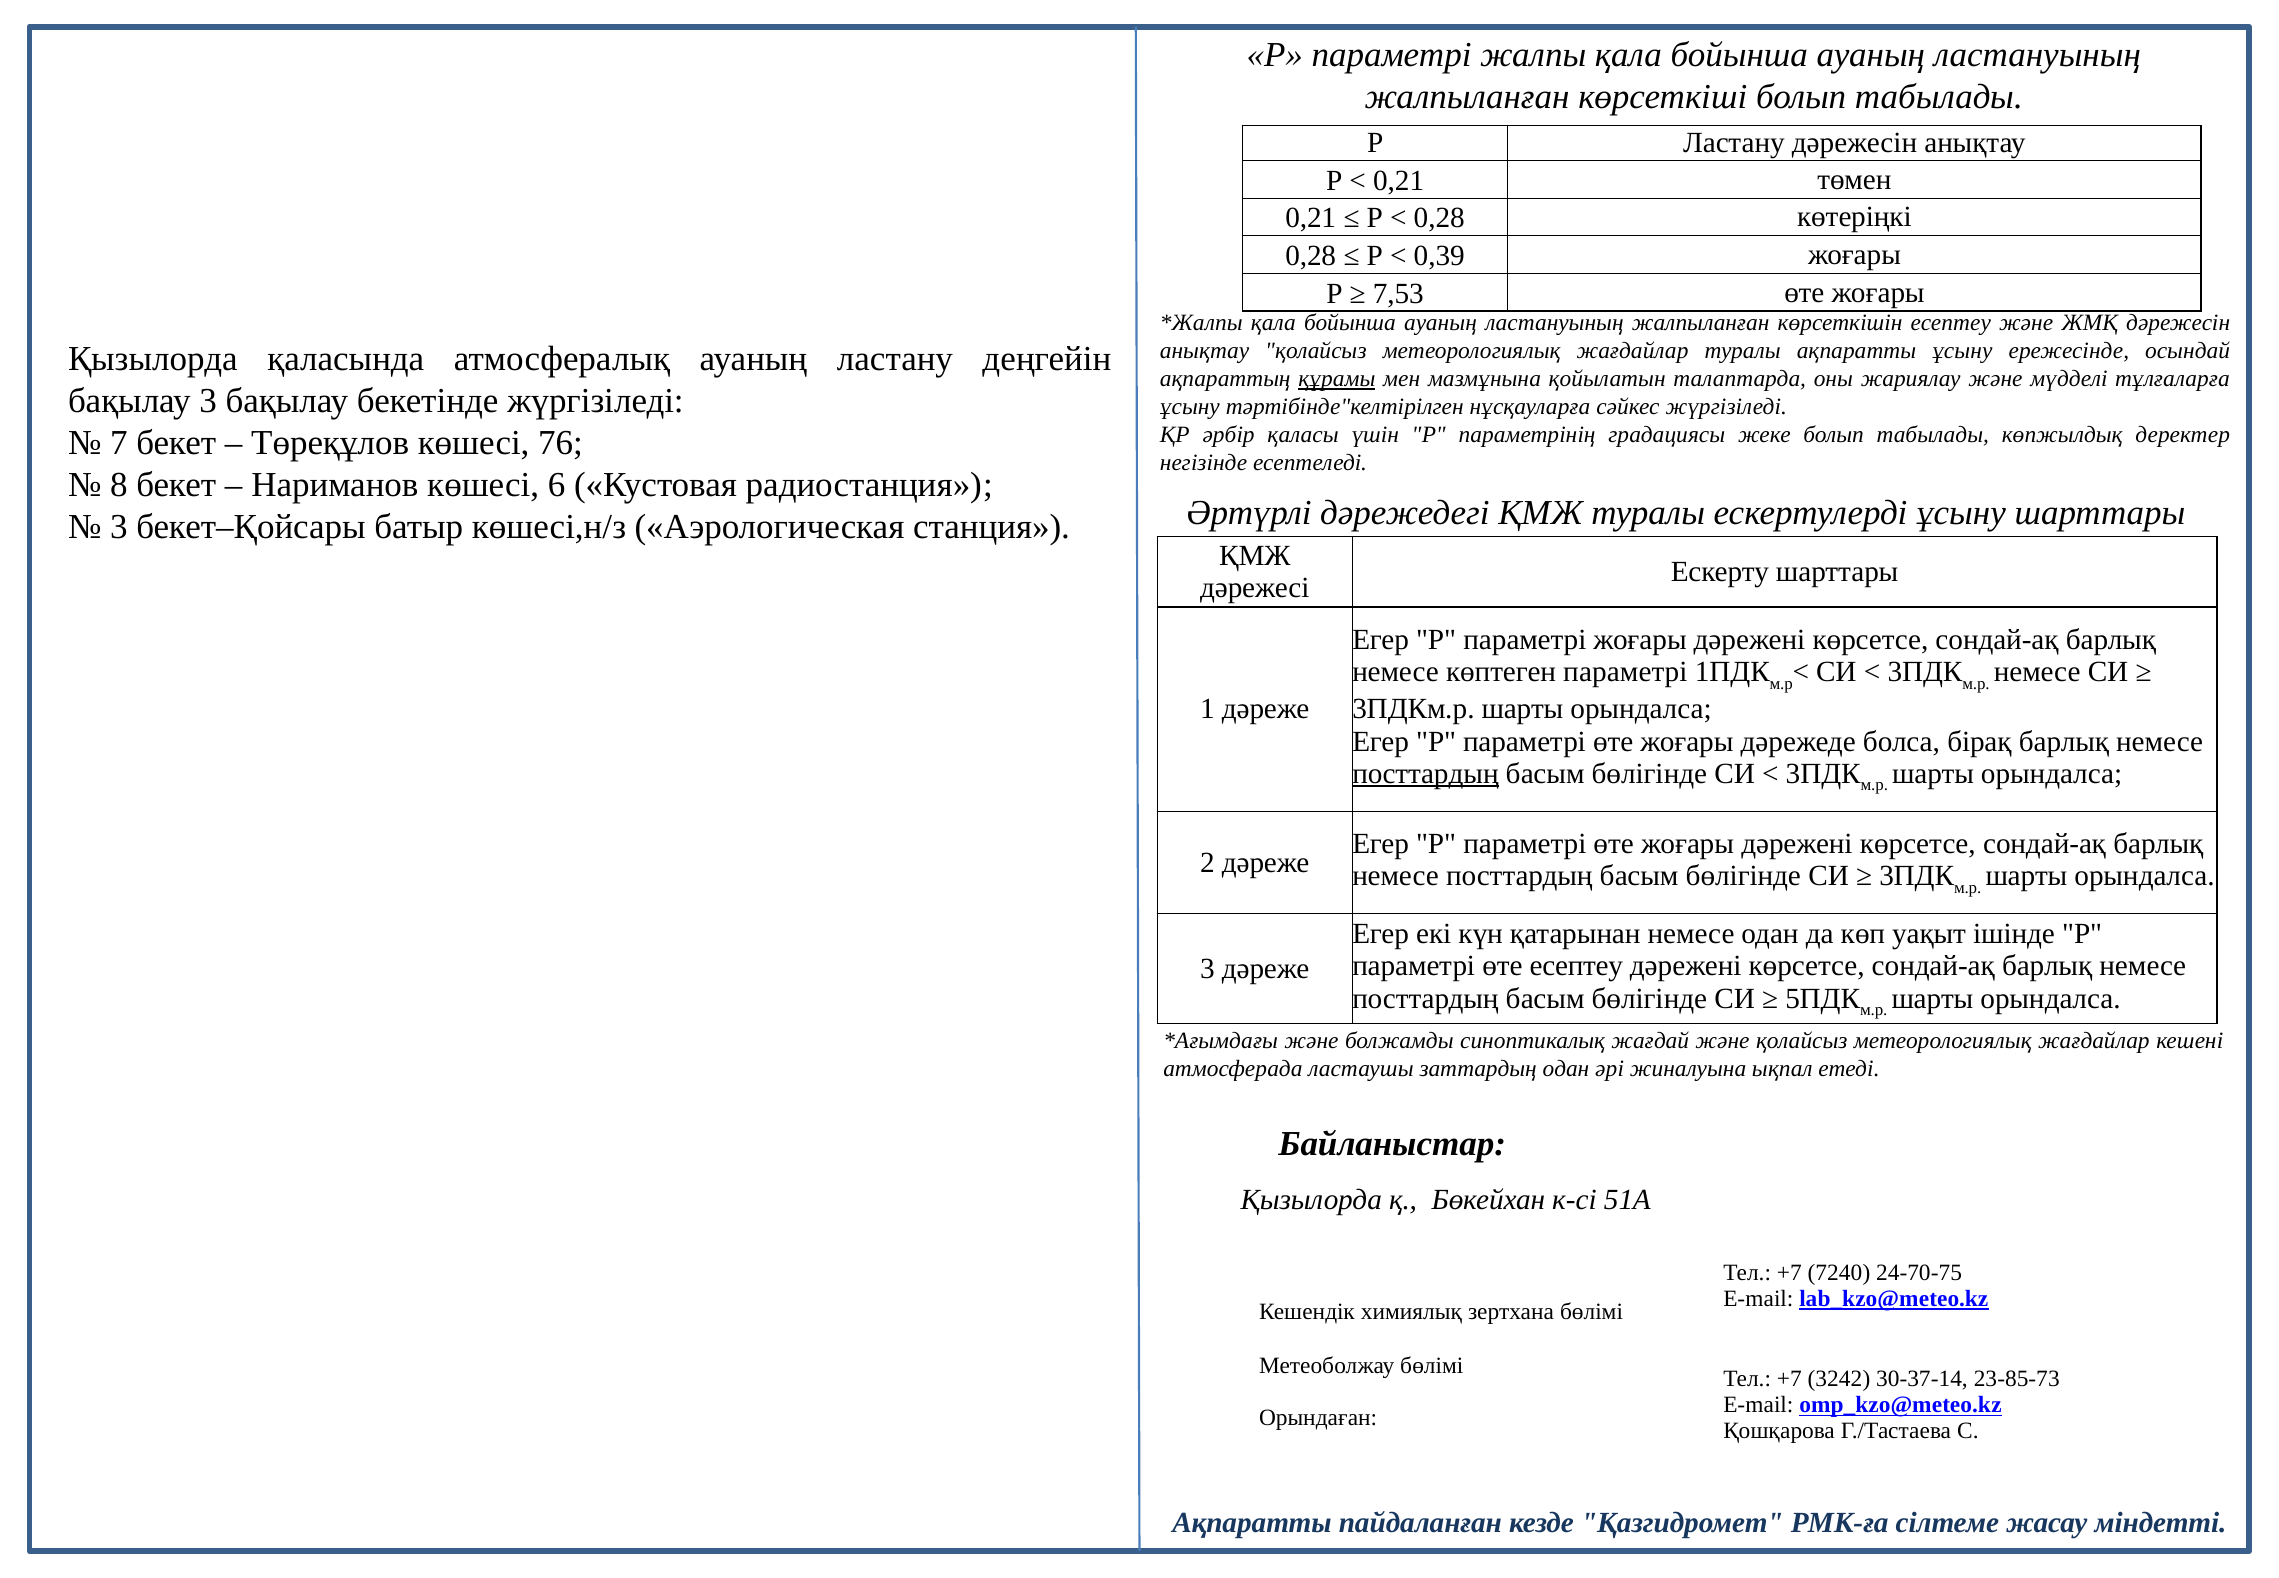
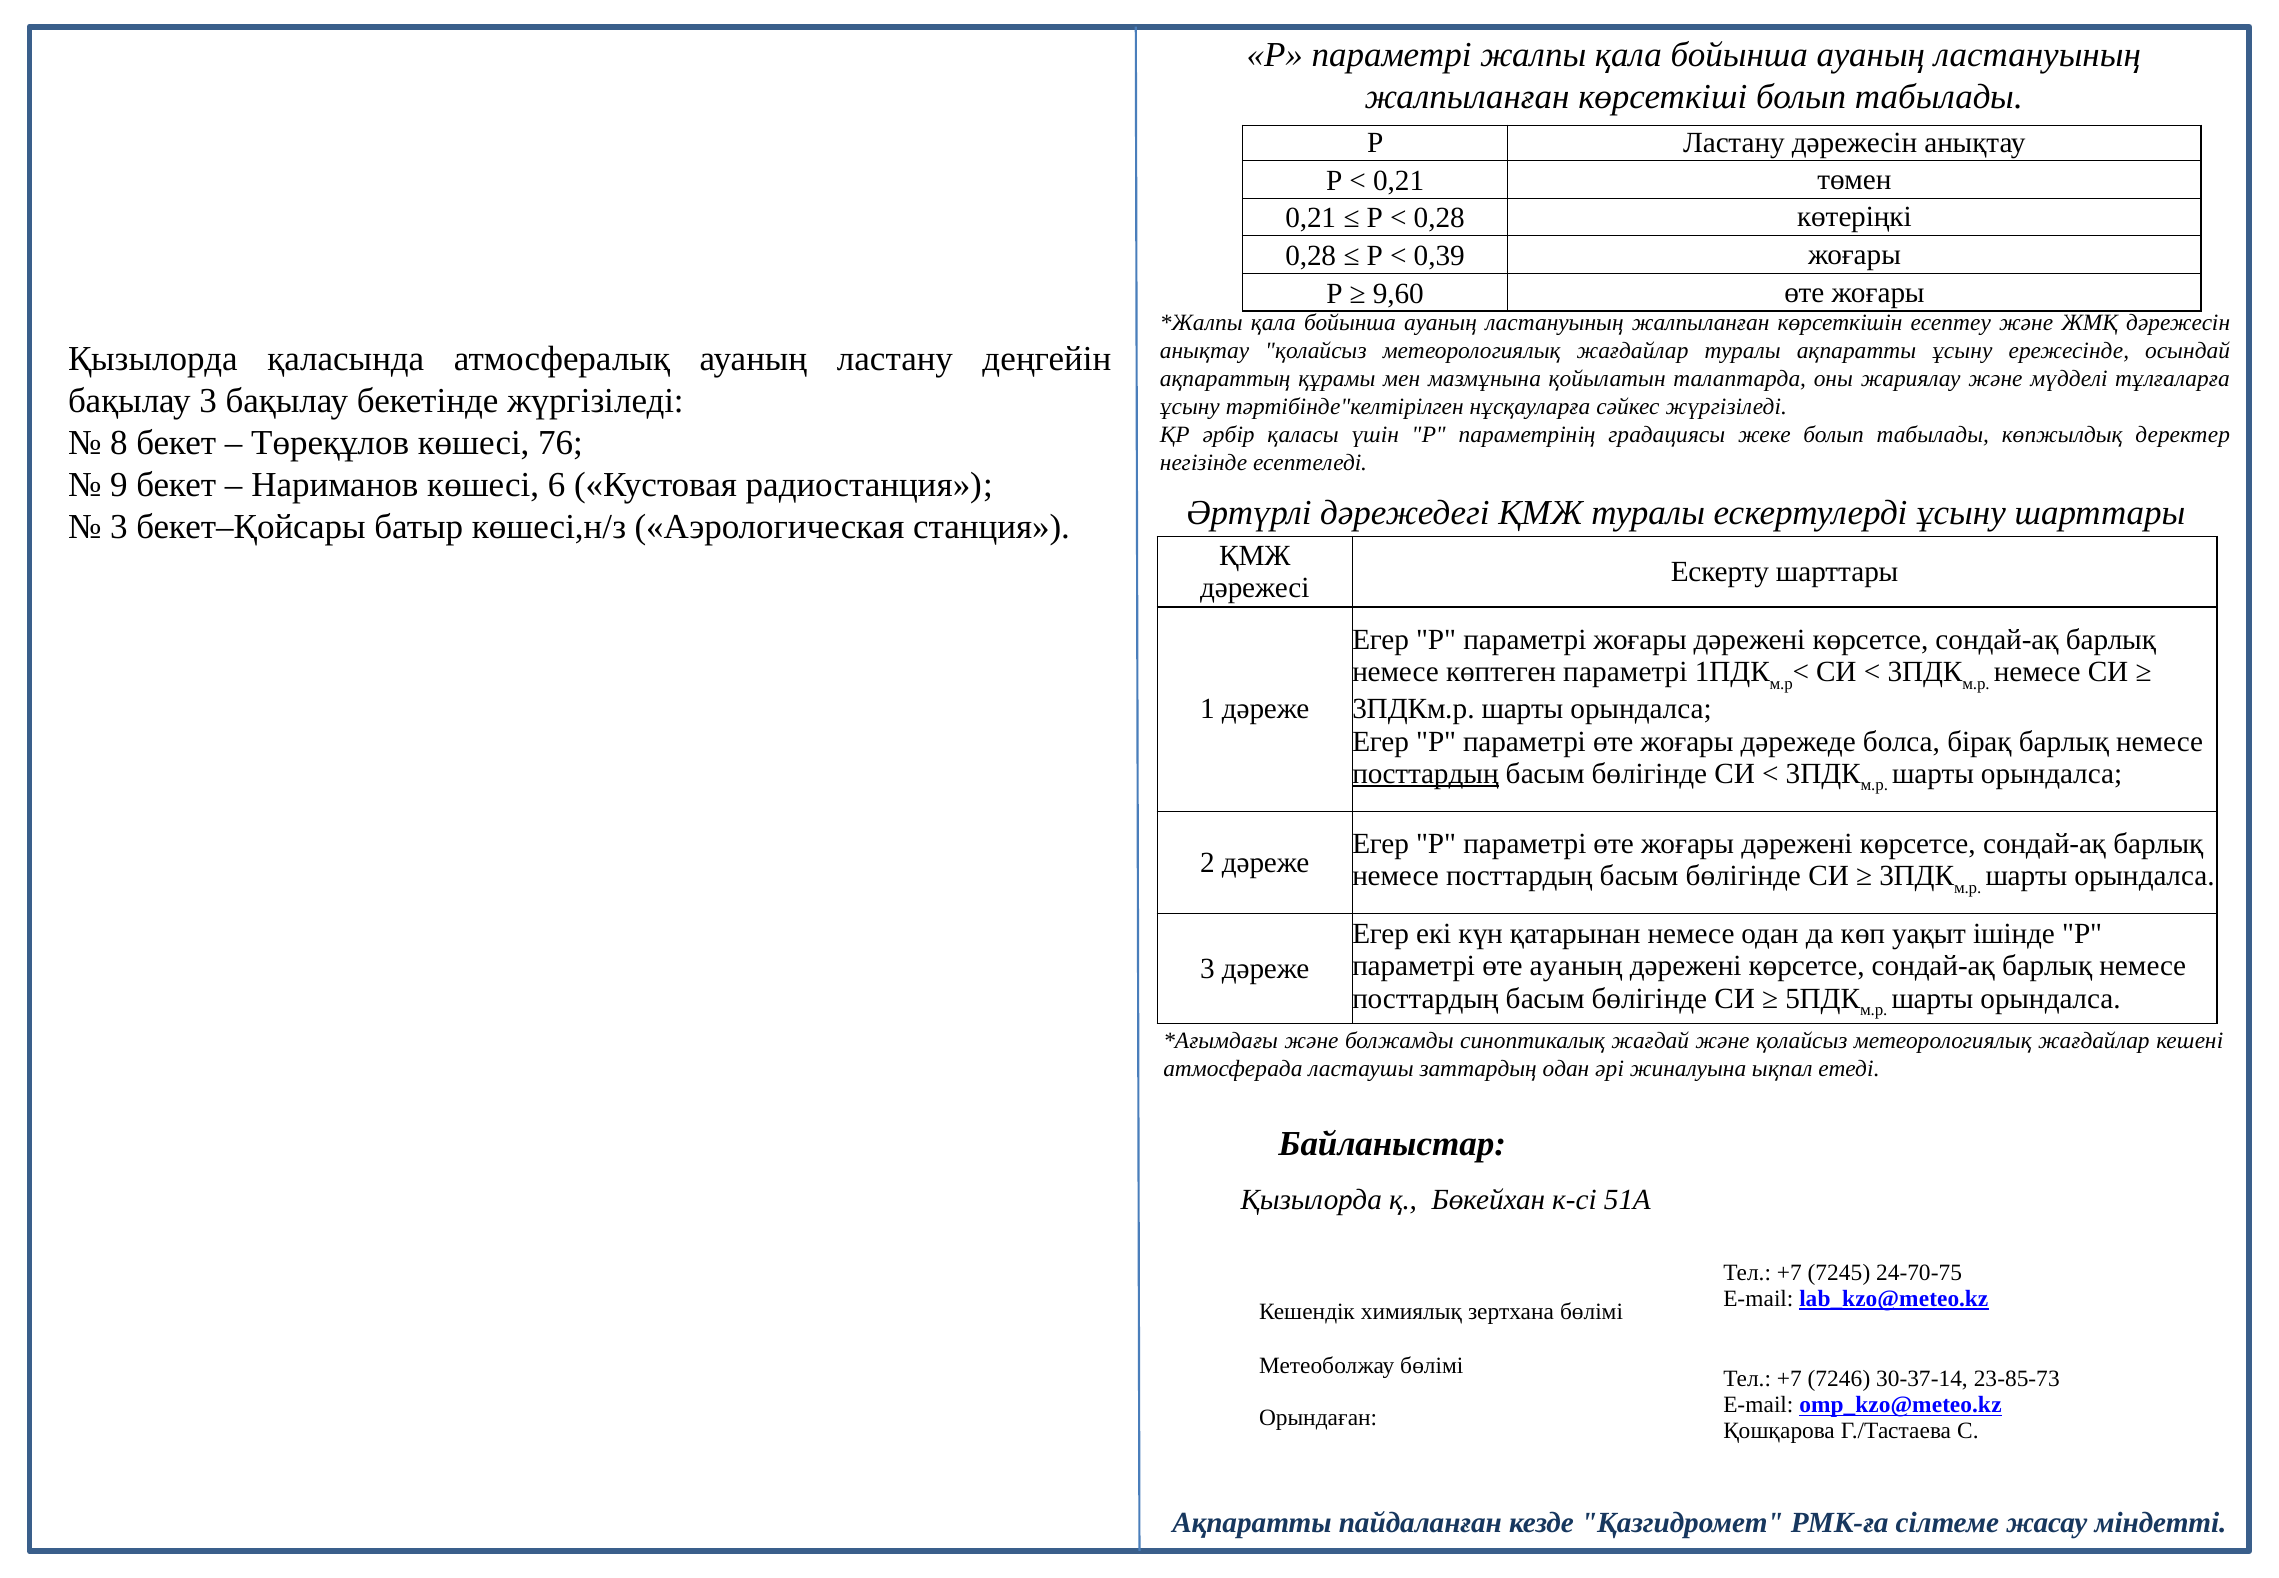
7,53: 7,53 -> 9,60
құрамы underline: present -> none
7: 7 -> 8
8: 8 -> 9
өте есептеу: есептеу -> ауаның
7240: 7240 -> 7245
3242: 3242 -> 7246
